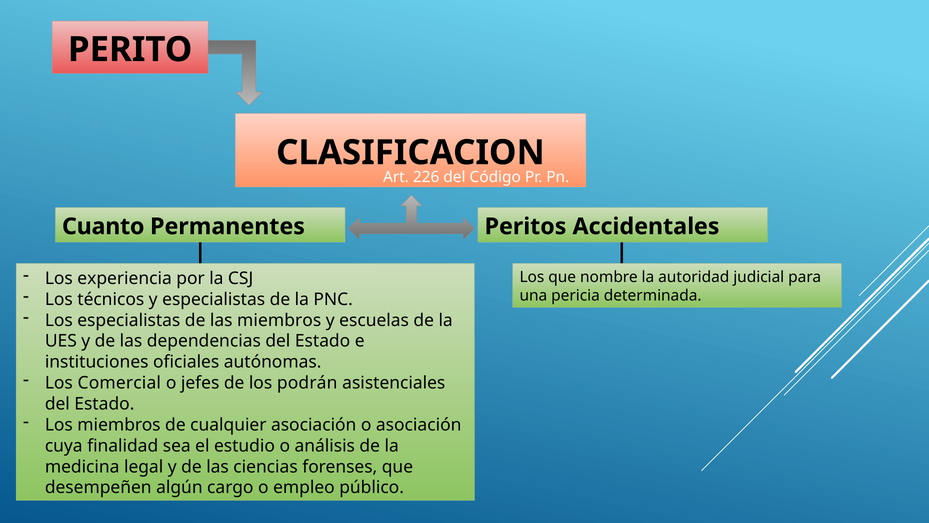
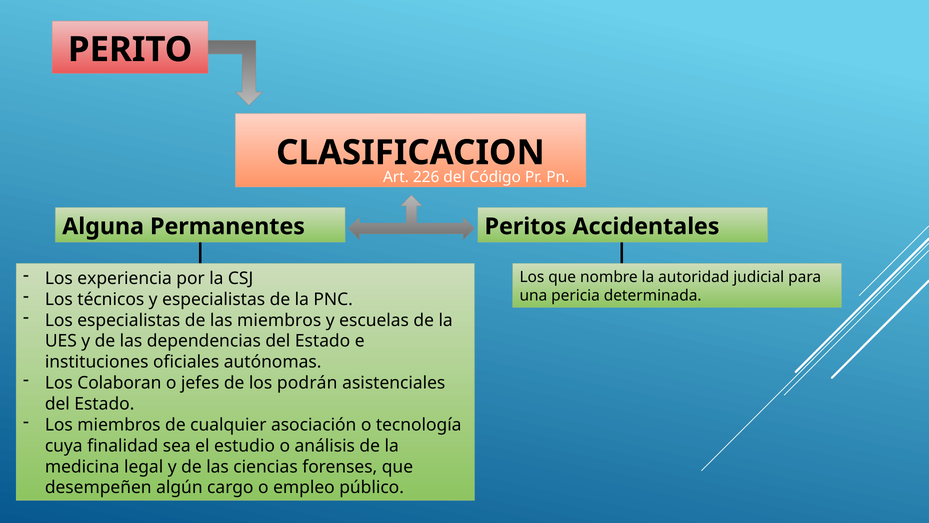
Cuanto: Cuanto -> Alguna
Comercial: Comercial -> Colaboran
o asociación: asociación -> tecnología
